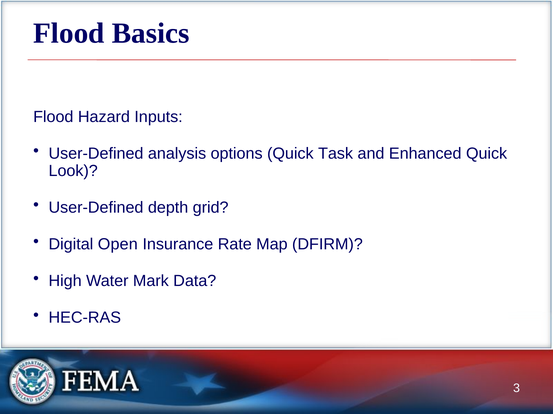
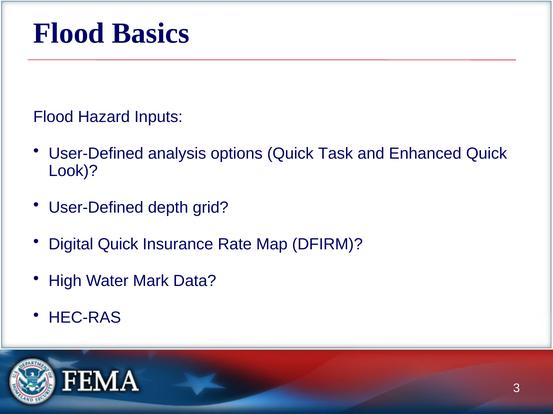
Digital Open: Open -> Quick
